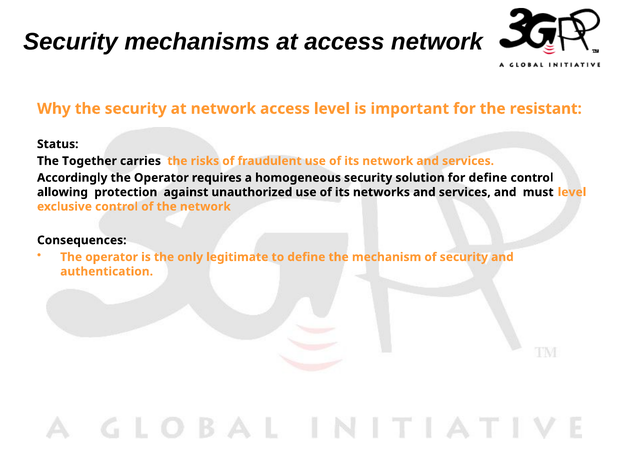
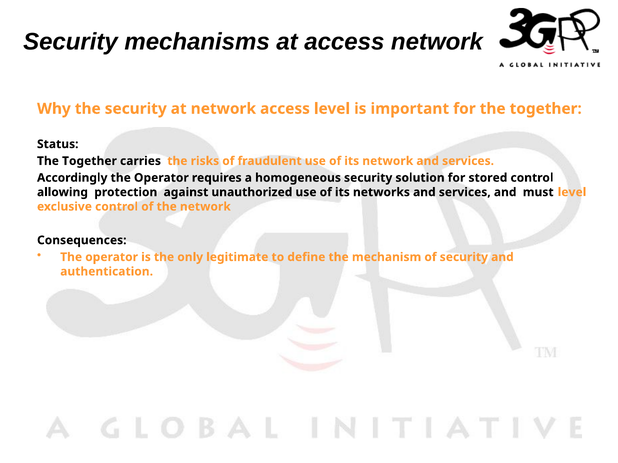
for the resistant: resistant -> together
for define: define -> stored
